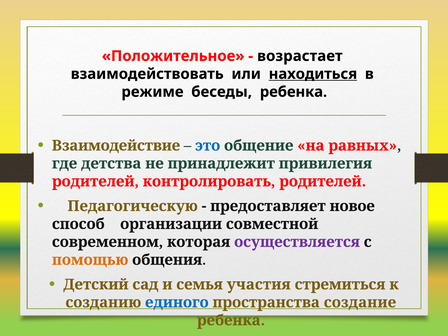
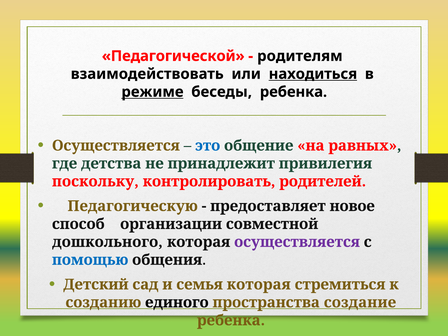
Положительное: Положительное -> Педагогической
возрастает: возрастает -> родителям
режиме underline: none -> present
Взаимодействие at (116, 146): Взаимодействие -> Осуществляется
родителей at (95, 181): родителей -> поскольку
современном: современном -> дошкольного
помощью colour: orange -> blue
семья участия: участия -> которая
единого colour: blue -> black
